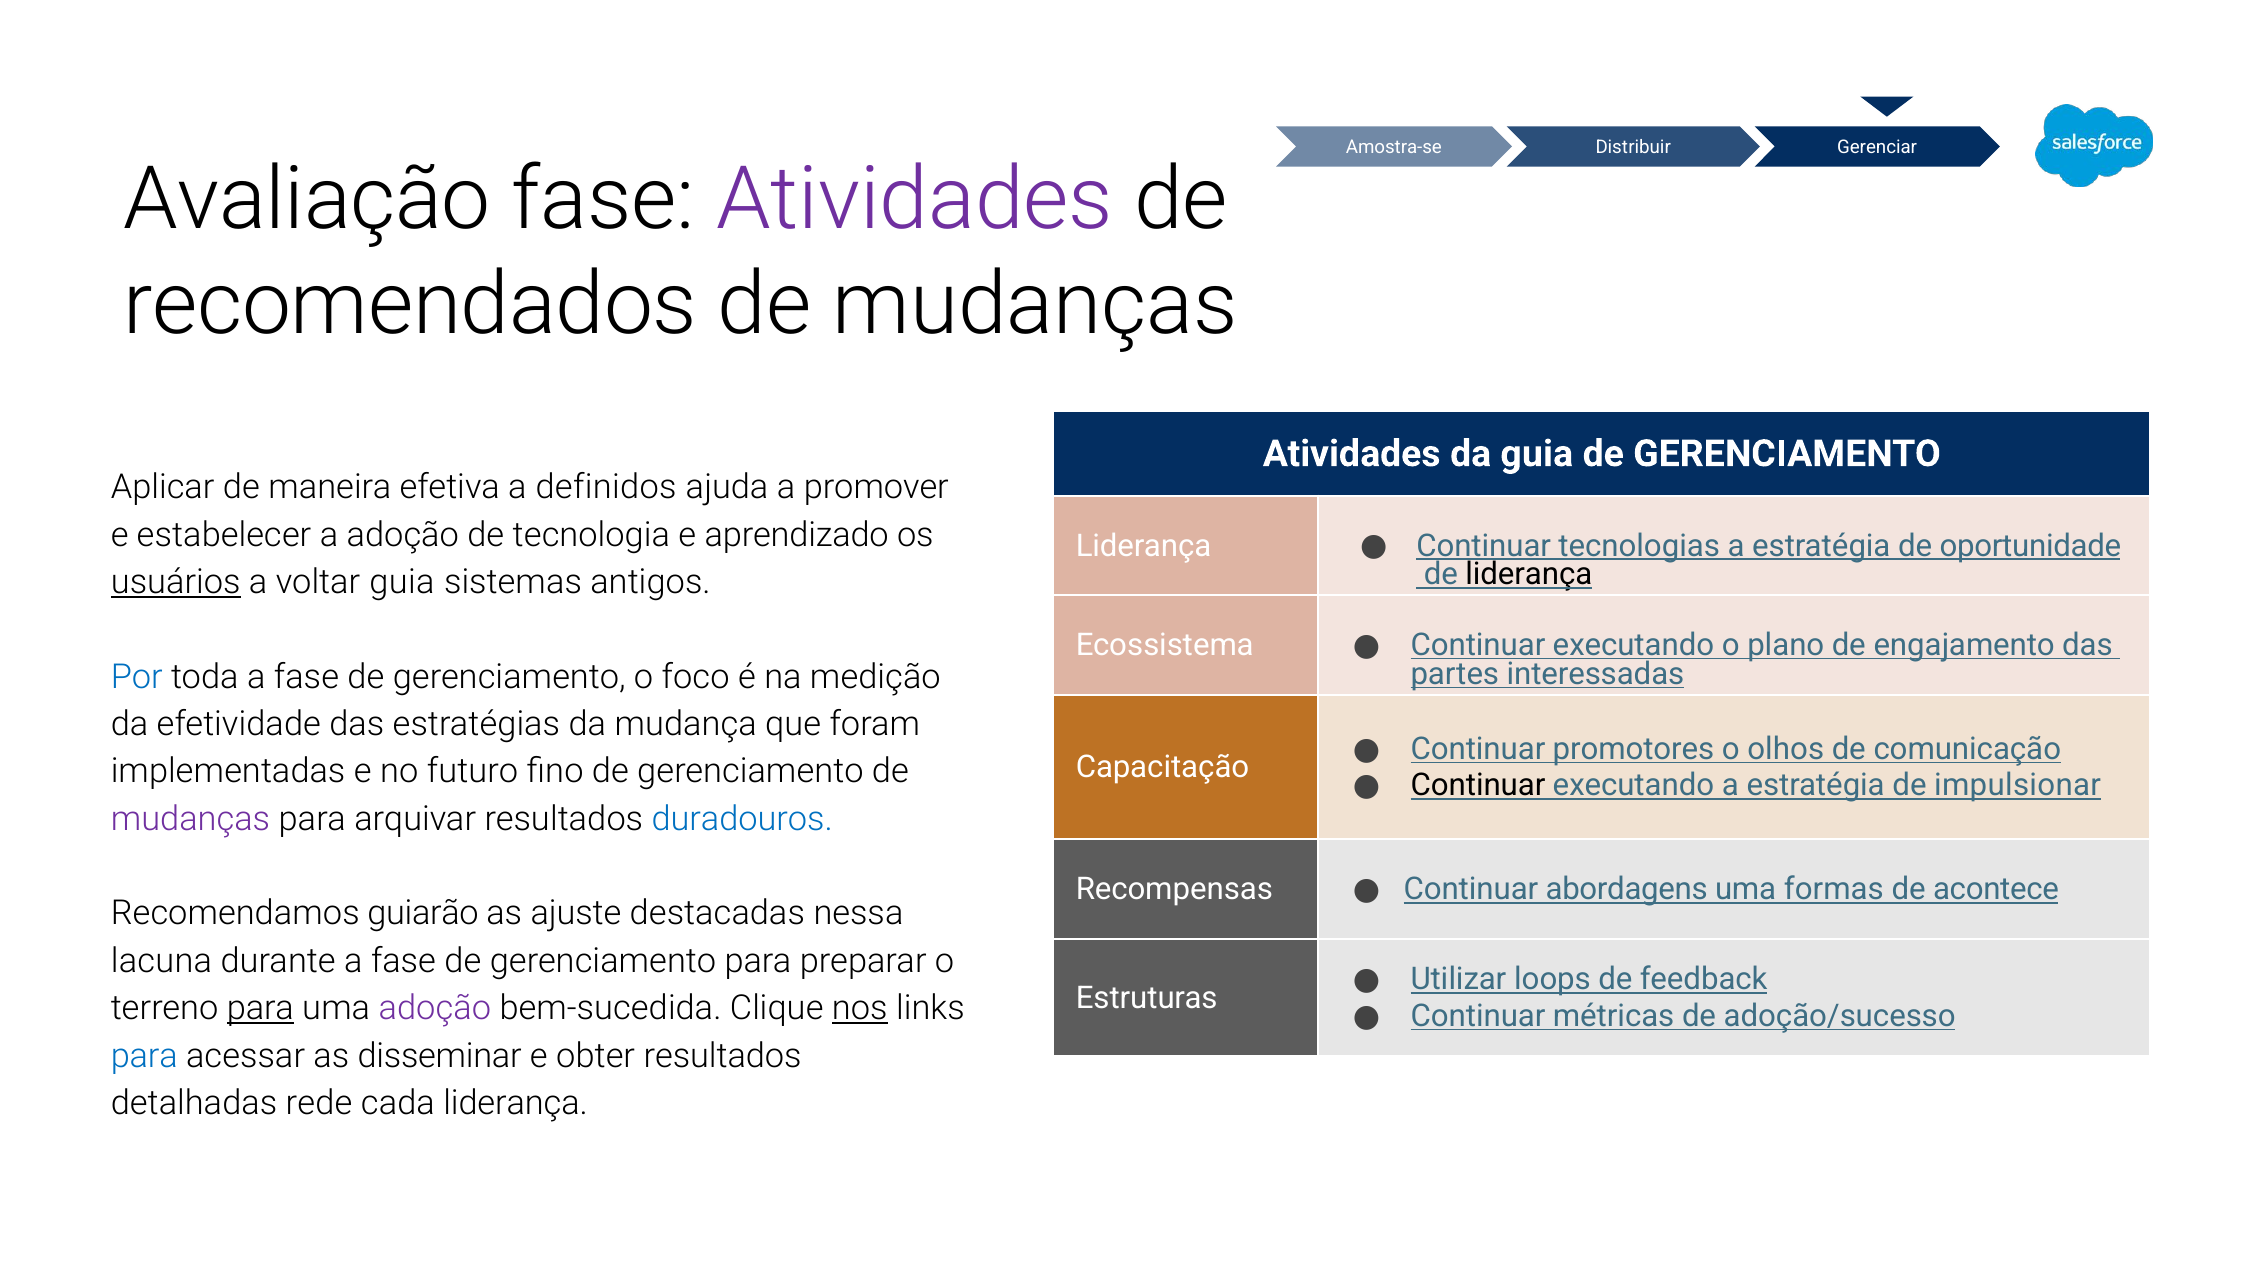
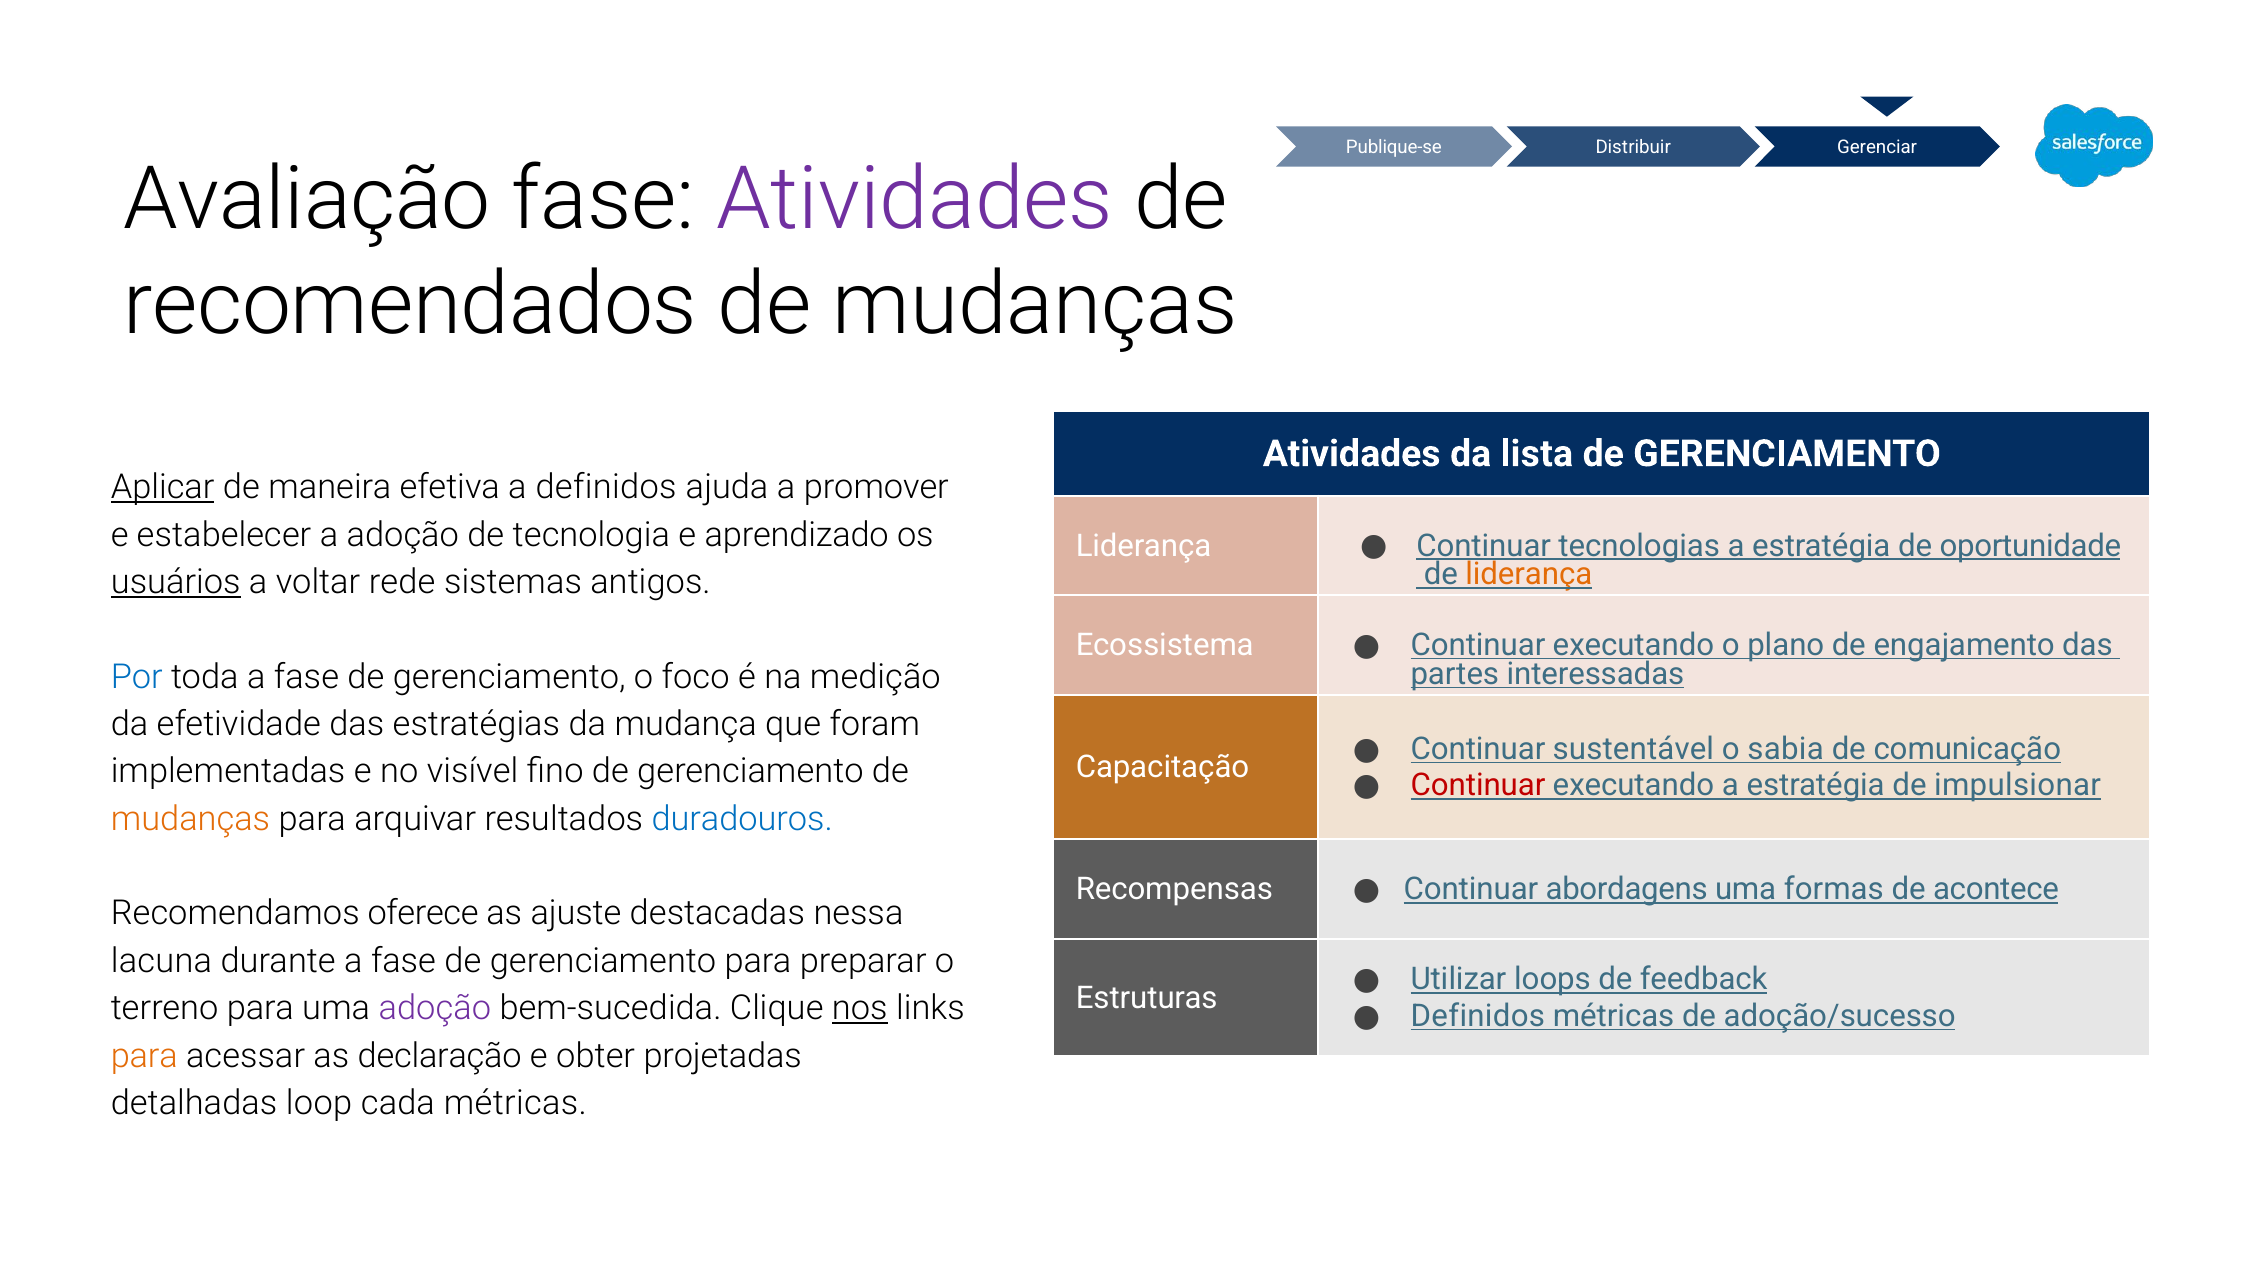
Amostra-se: Amostra-se -> Publique-se
da guia: guia -> lista
Aplicar underline: none -> present
liderança at (1529, 575) colour: black -> orange
voltar guia: guia -> rede
promotores: promotores -> sustentável
olhos: olhos -> sabia
futuro: futuro -> visível
Continuar at (1478, 786) colour: black -> red
mudanças at (190, 819) colour: purple -> orange
guiarão: guiarão -> oferece
para at (260, 1008) underline: present -> none
Continuar at (1478, 1016): Continuar -> Definidos
para at (144, 1056) colour: blue -> orange
disseminar: disseminar -> declaração
obter resultados: resultados -> projetadas
rede: rede -> loop
cada liderança: liderança -> métricas
